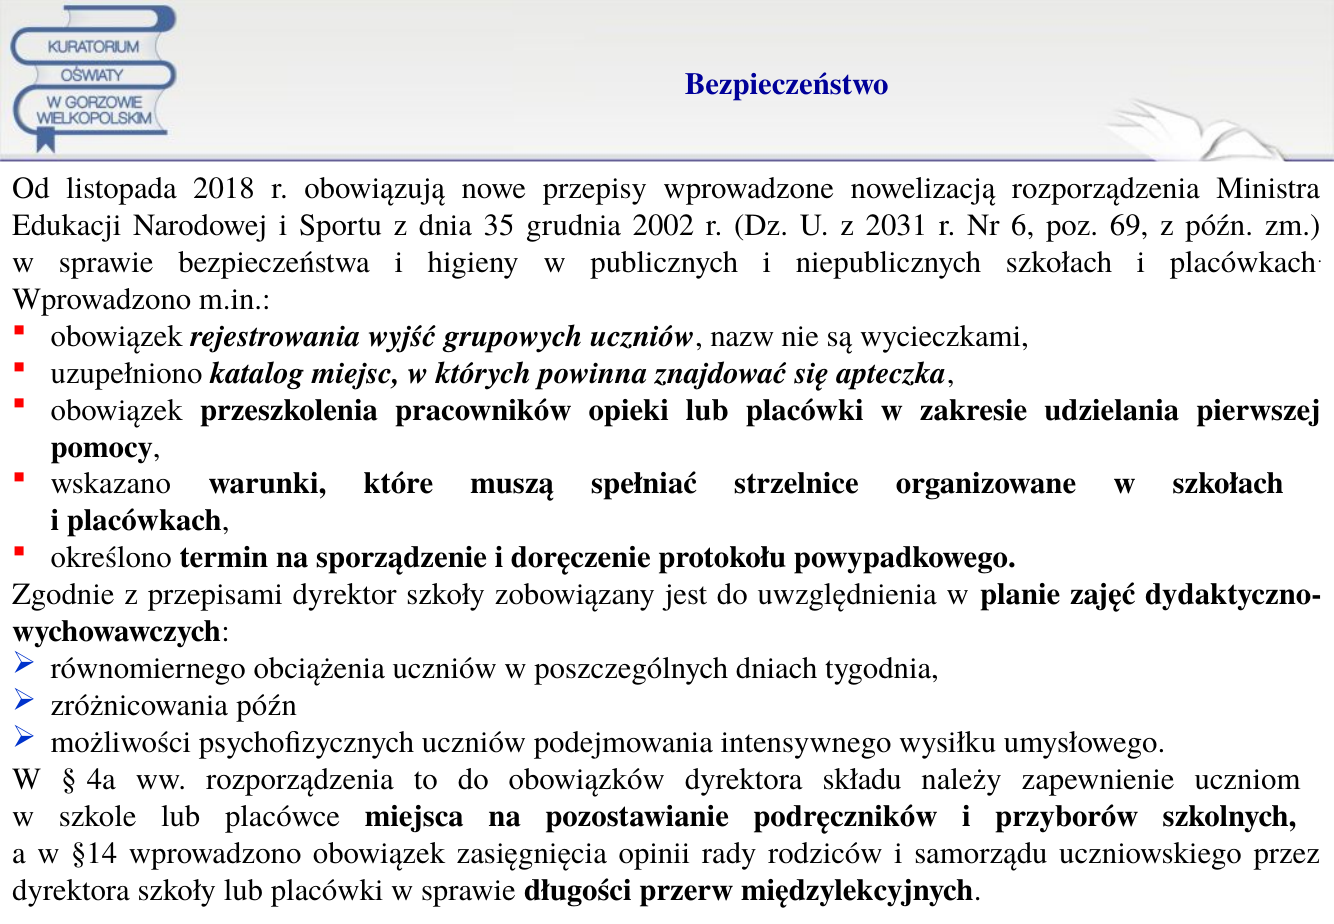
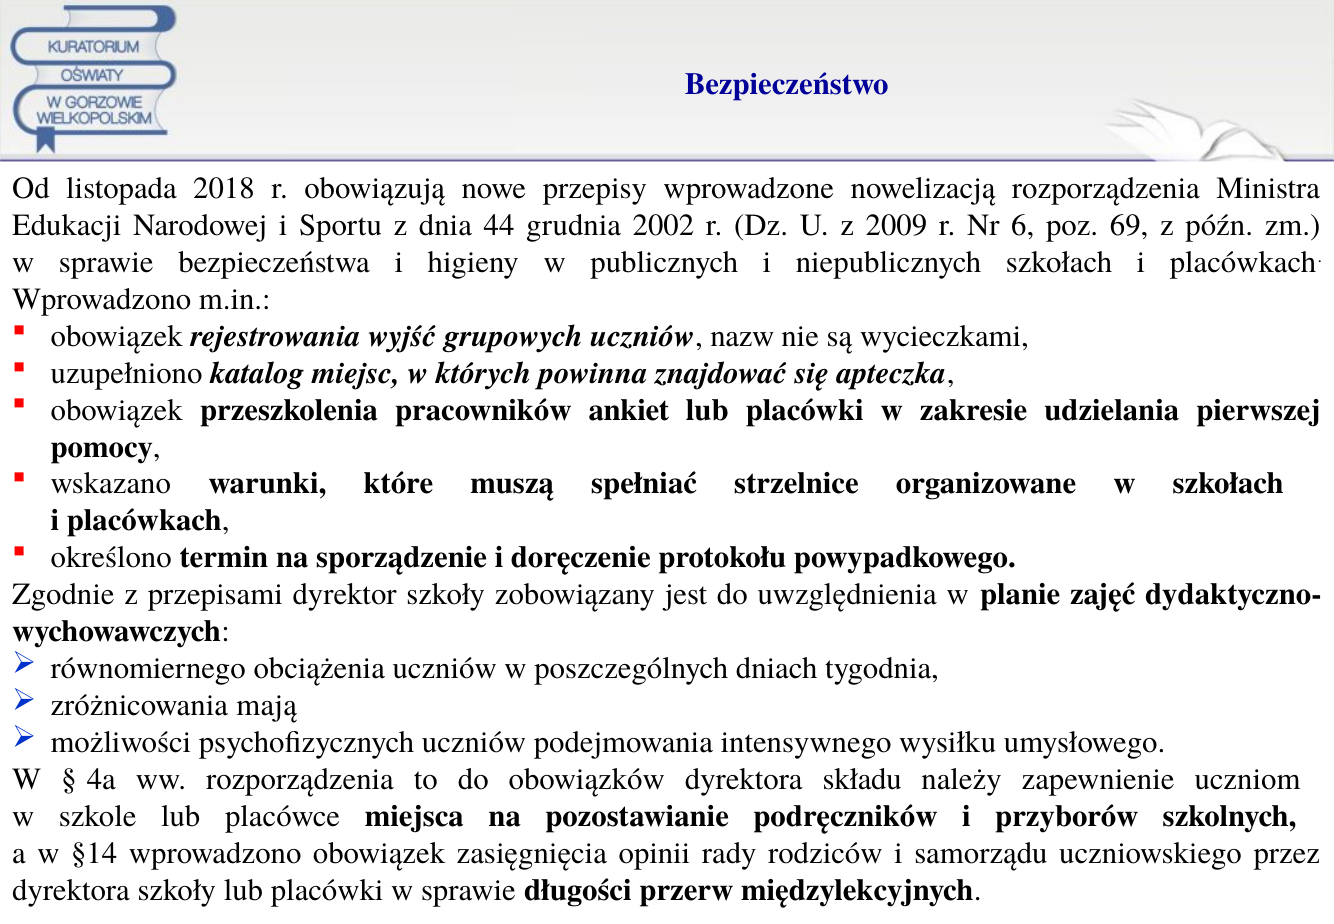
35: 35 -> 44
2031: 2031 -> 2009
opieki: opieki -> ankiet
zróżnicowania późn: późn -> mają
